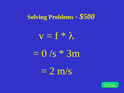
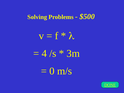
0: 0 -> 4
2: 2 -> 0
